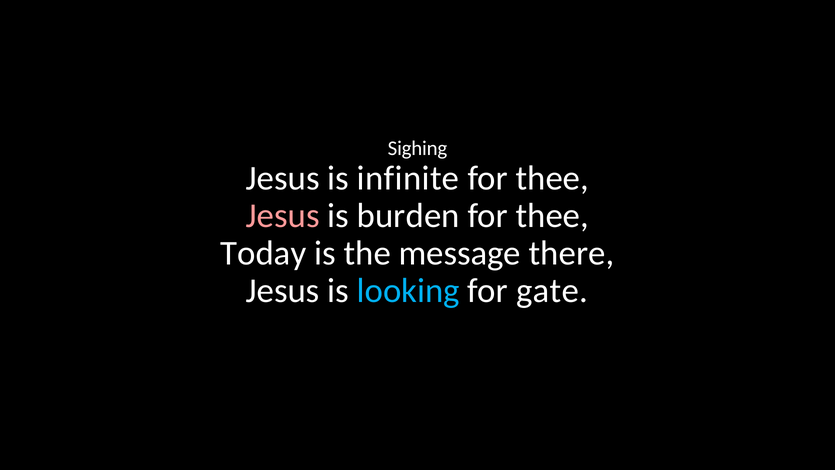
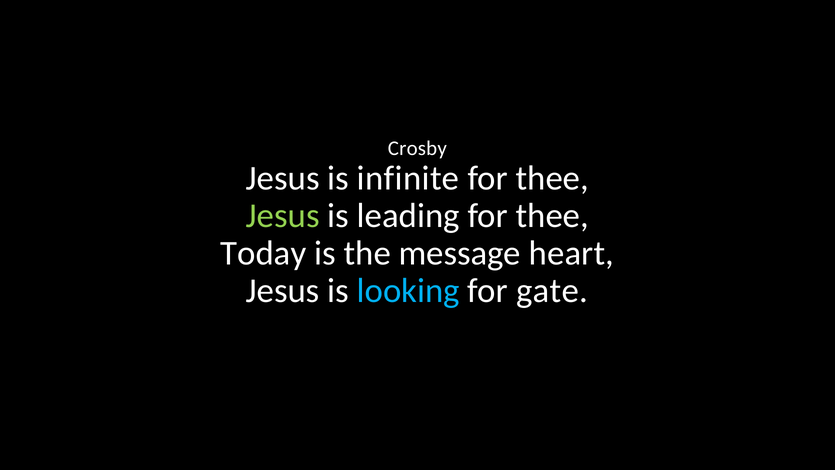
Sighing: Sighing -> Crosby
Jesus at (283, 216) colour: pink -> light green
burden: burden -> leading
there: there -> heart
